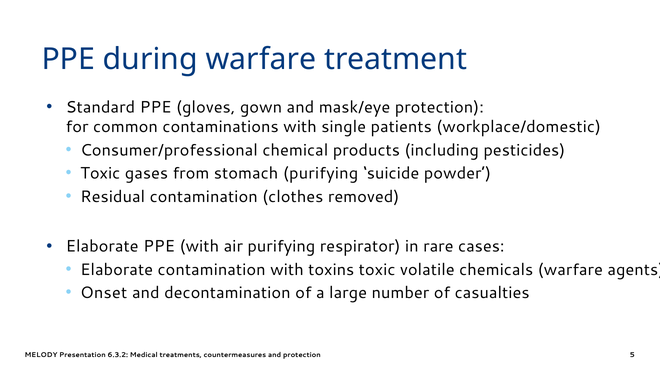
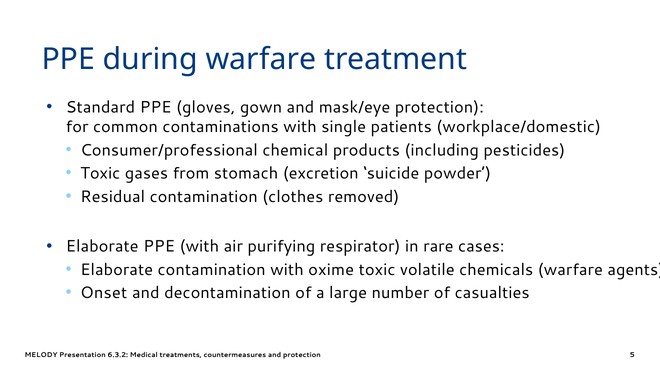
stomach purifying: purifying -> excretion
toxins: toxins -> oxime
